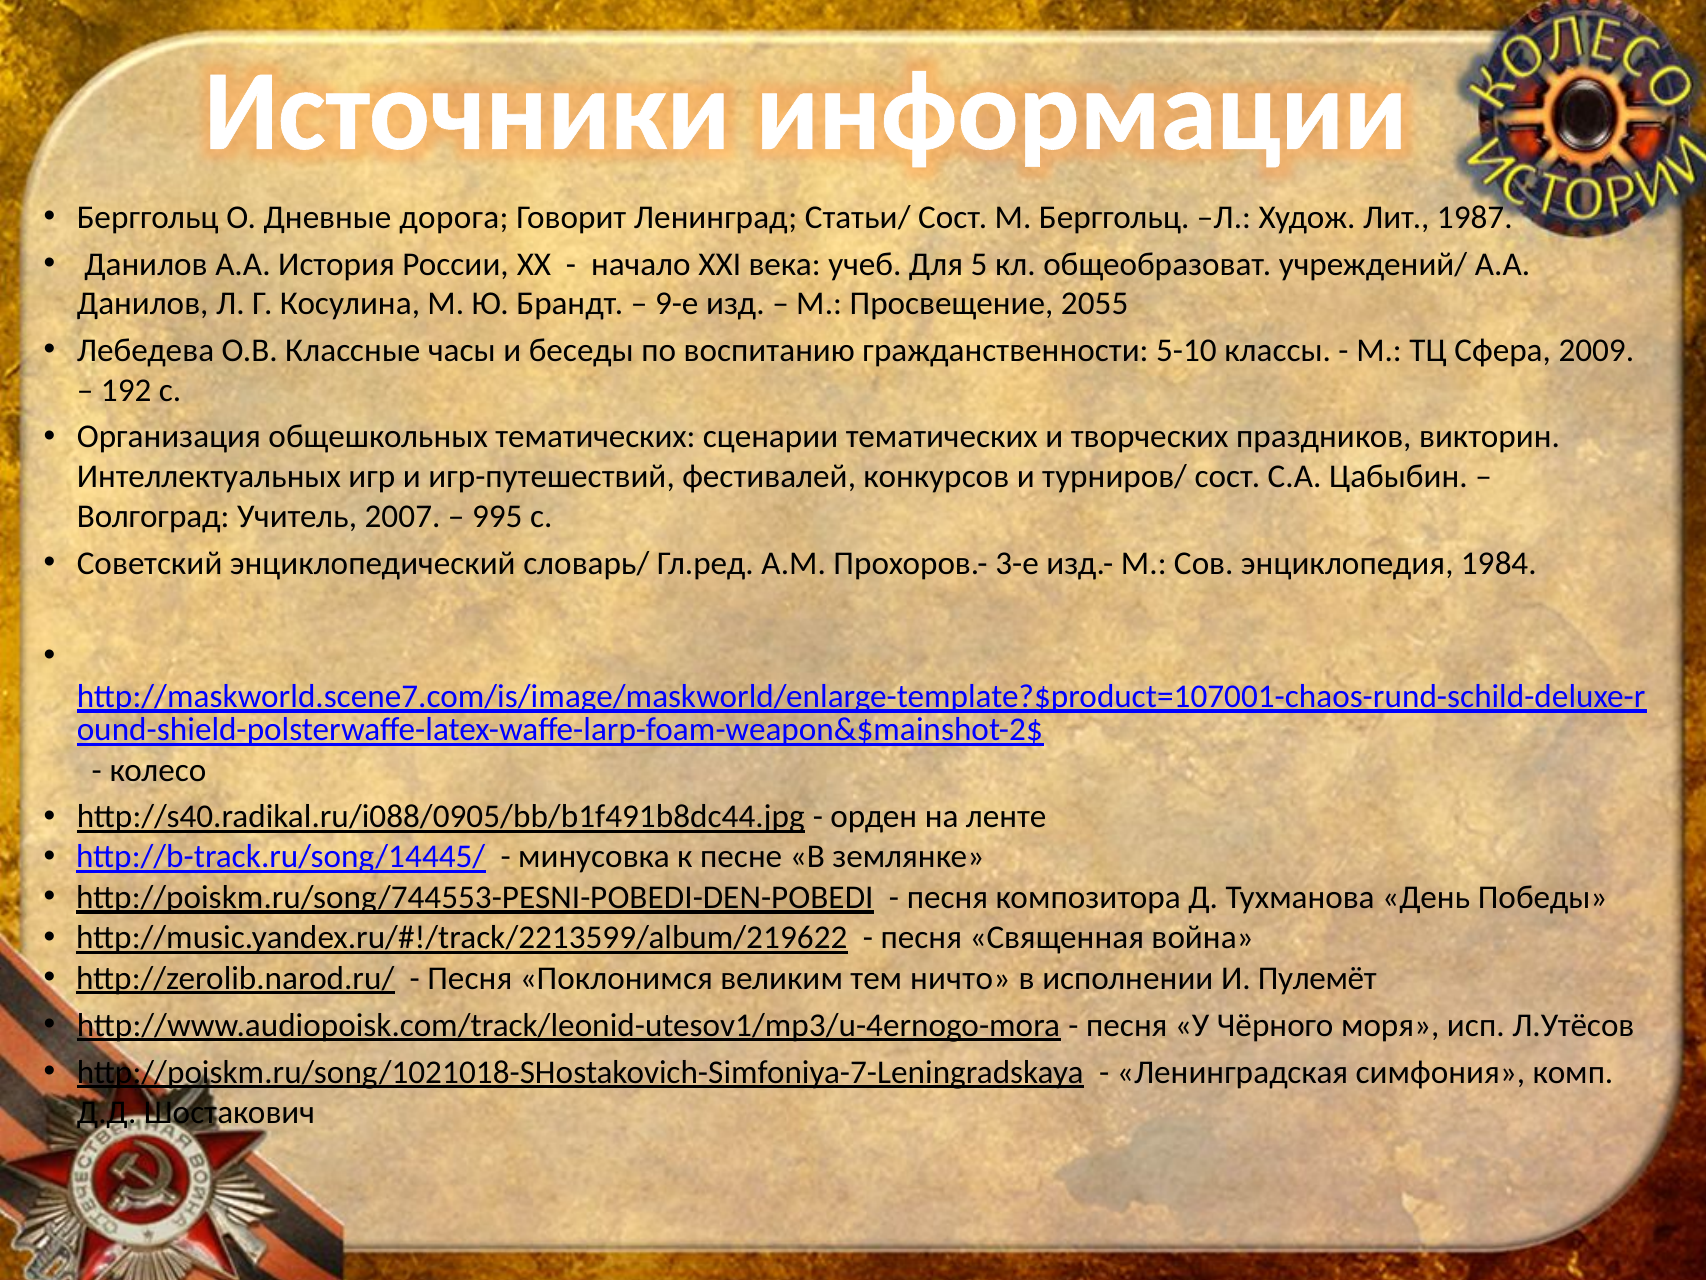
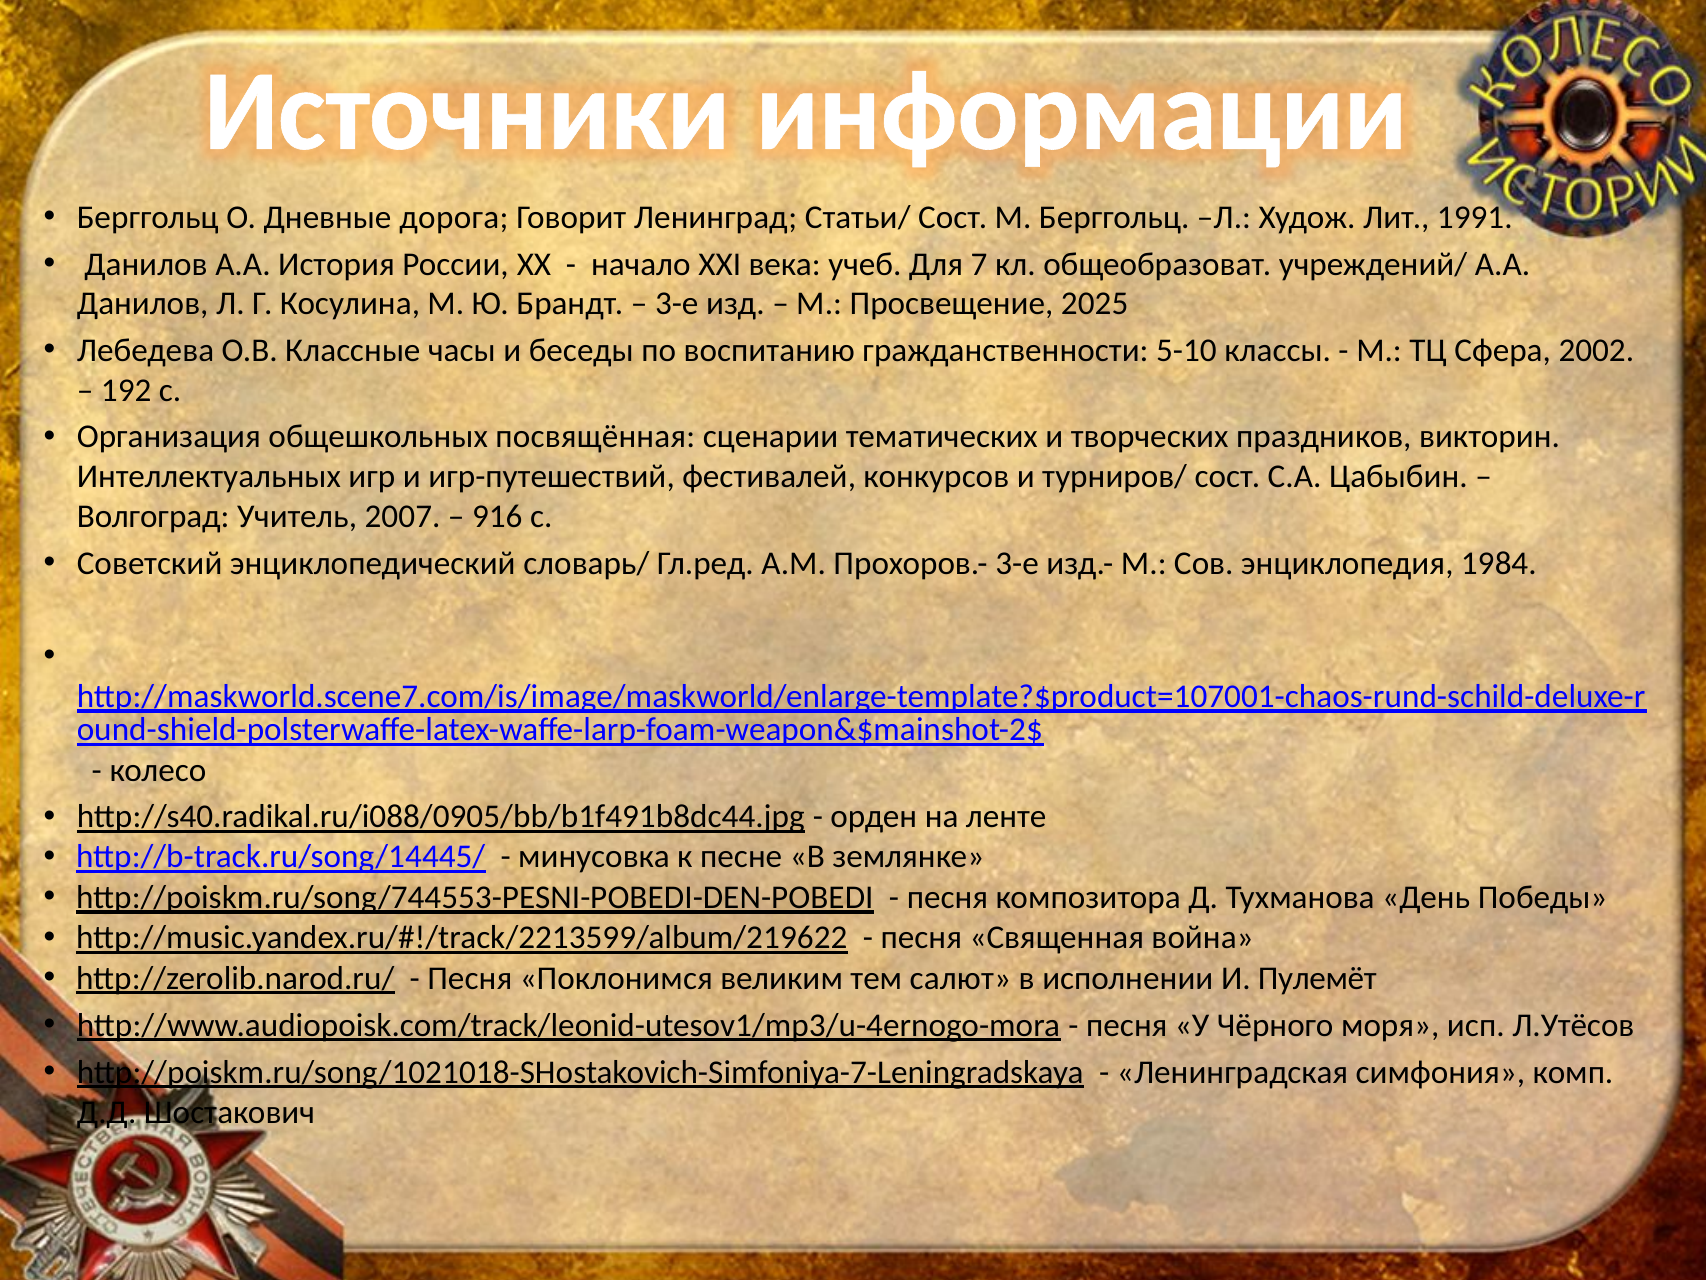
1987: 1987 -> 1991
5: 5 -> 7
9-е at (677, 304): 9-е -> 3-е
2055: 2055 -> 2025
2009: 2009 -> 2002
общешкольных тематических: тематических -> посвящённая
995: 995 -> 916
ничто: ничто -> салют
